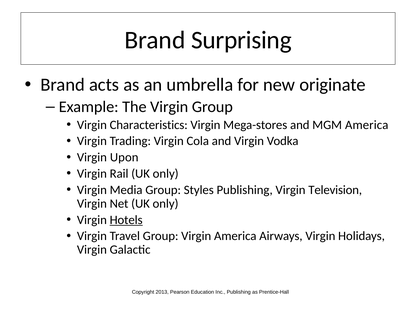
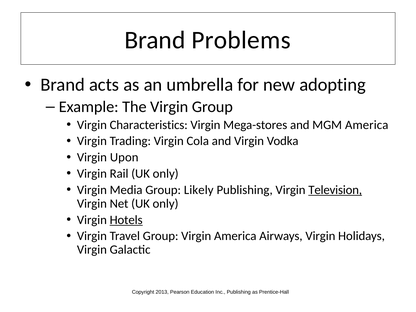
Surprising: Surprising -> Problems
originate: originate -> adopting
Styles: Styles -> Likely
Television underline: none -> present
